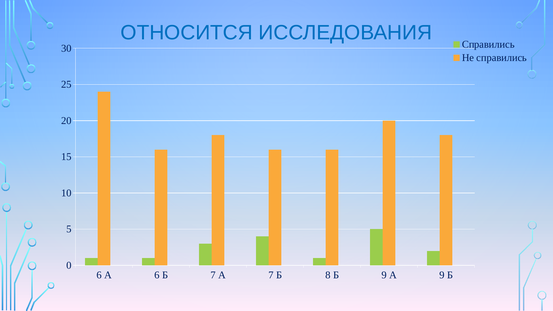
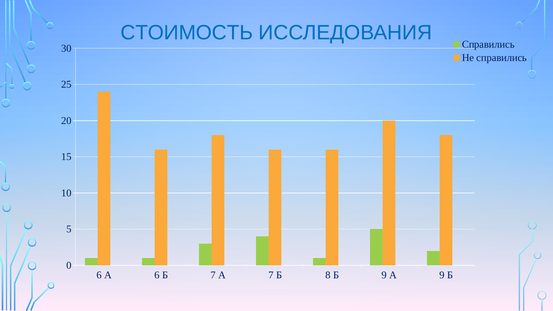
ОТНОСИТСЯ: ОТНОСИТСЯ -> СТОИМОСТЬ
